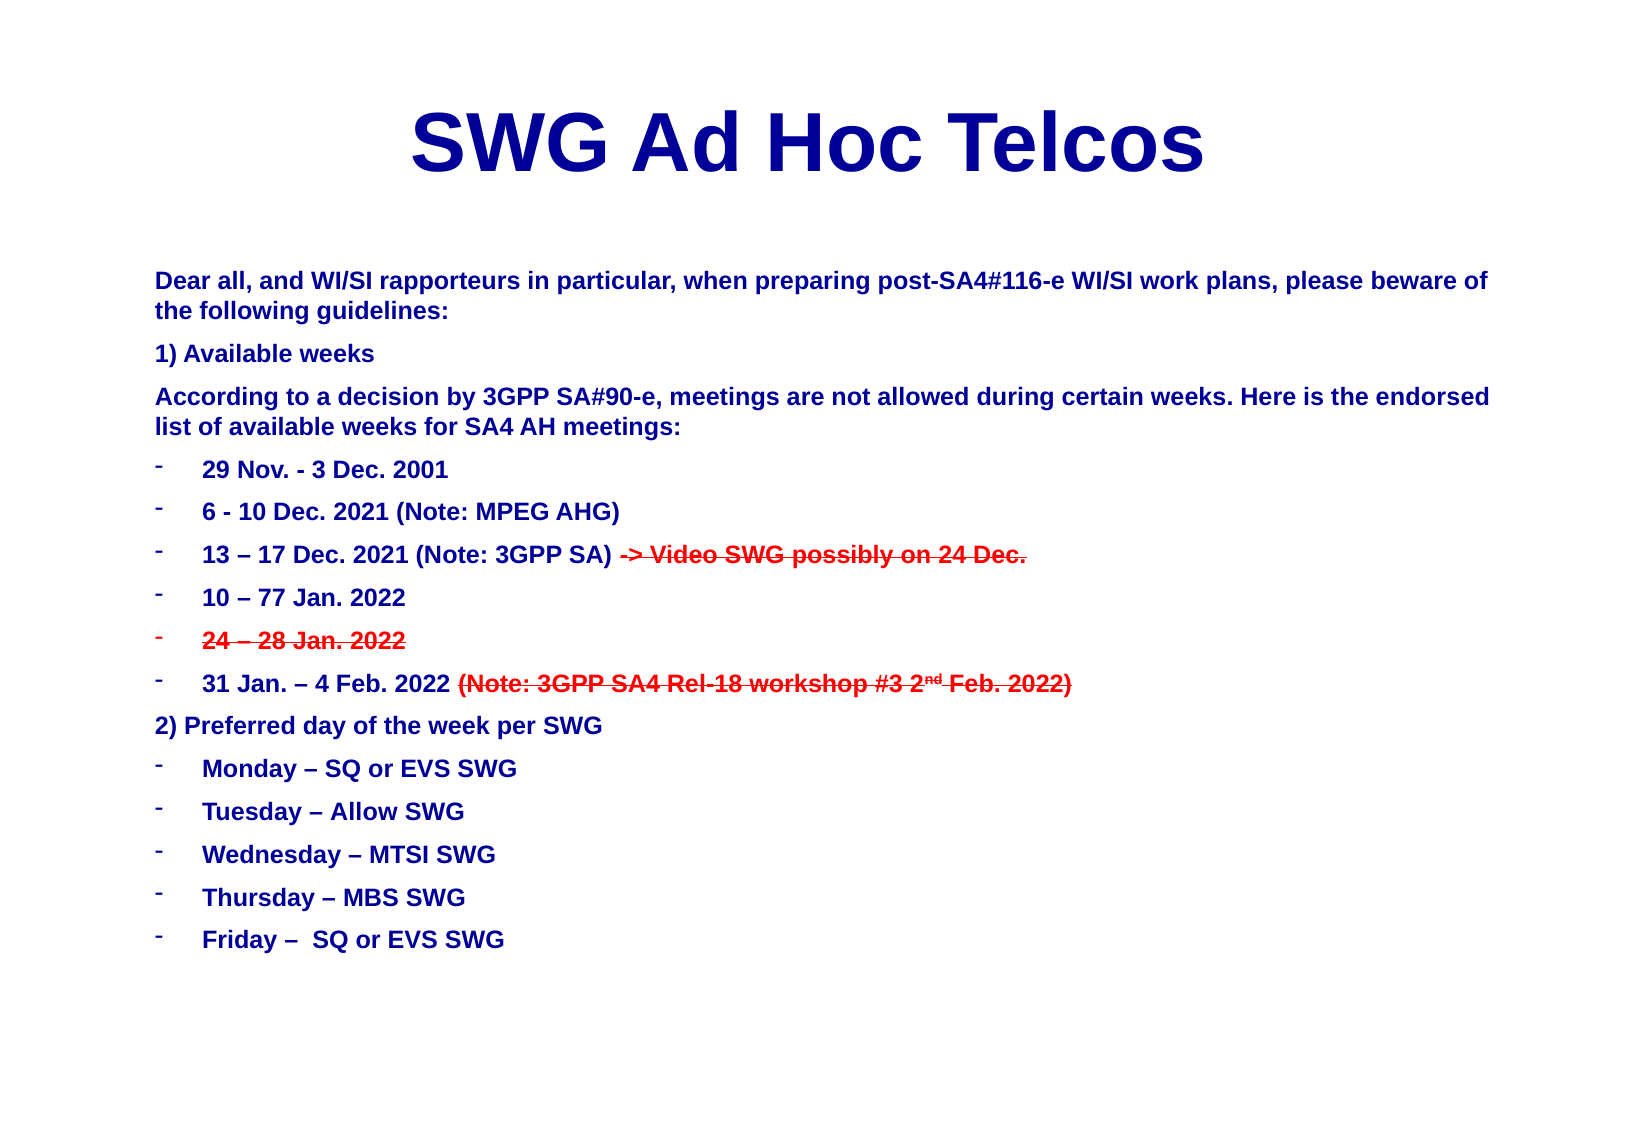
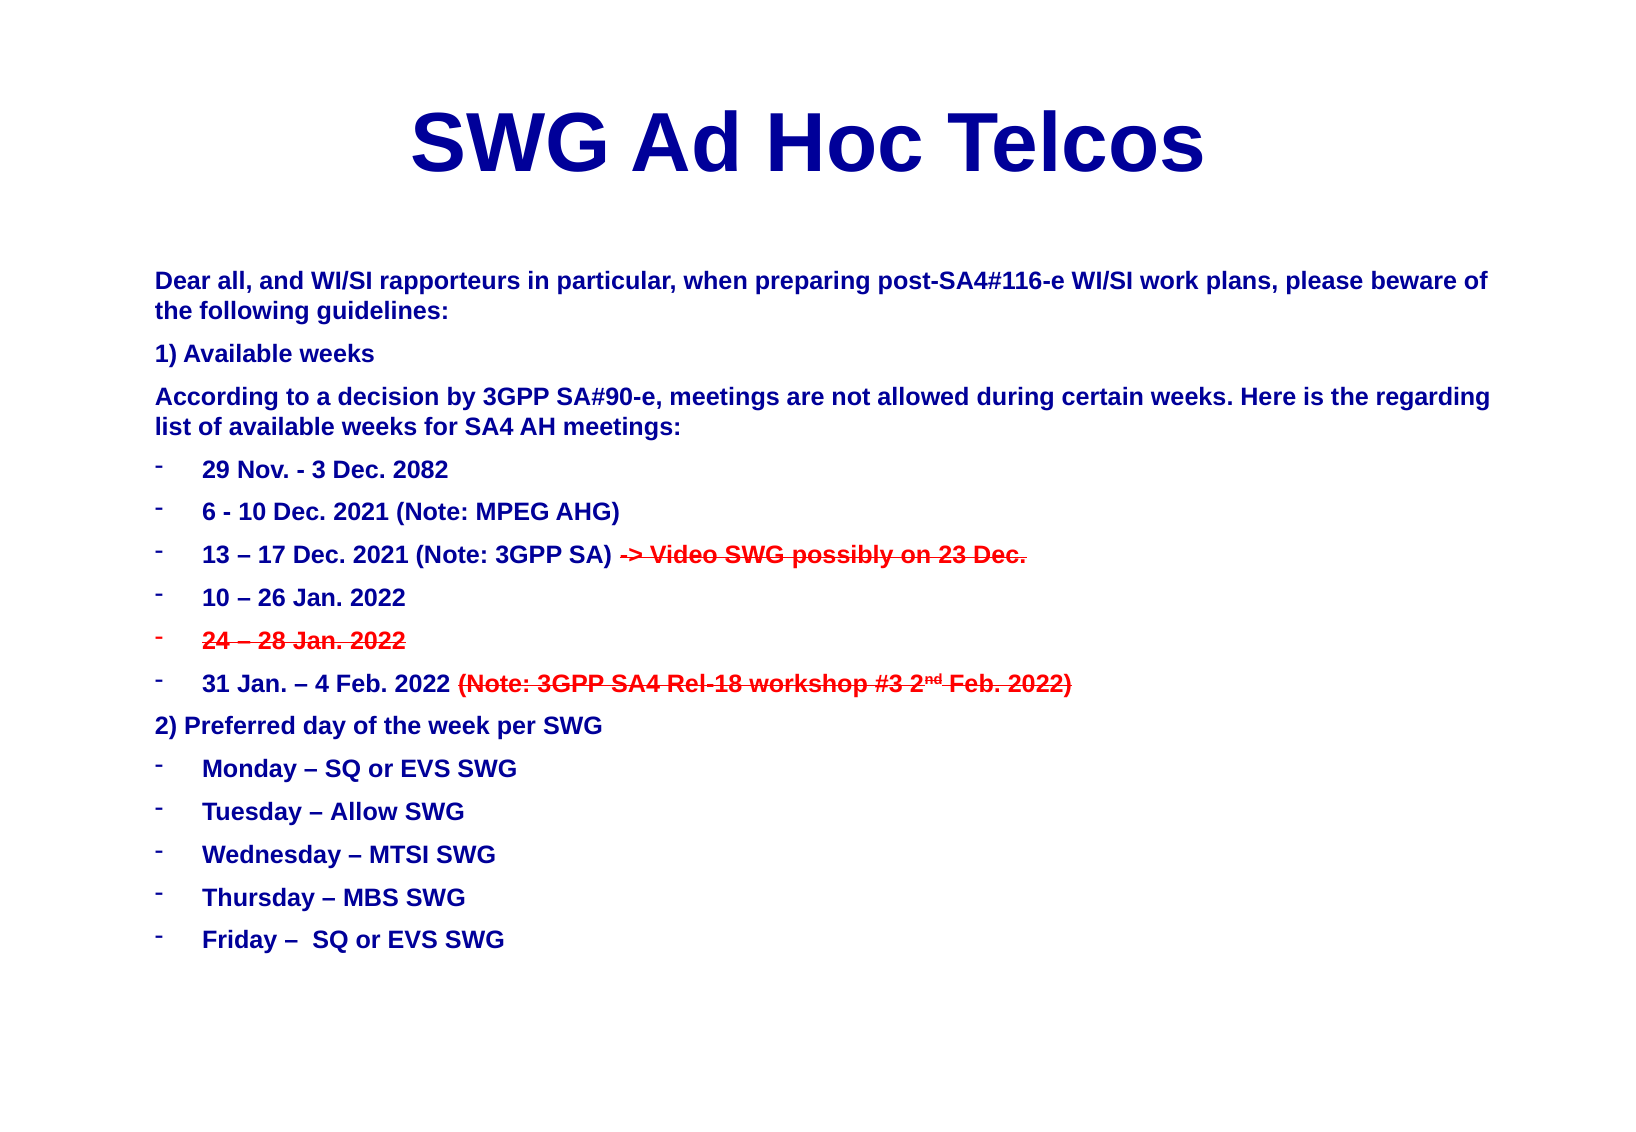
endorsed: endorsed -> regarding
2001: 2001 -> 2082
on 24: 24 -> 23
77: 77 -> 26
